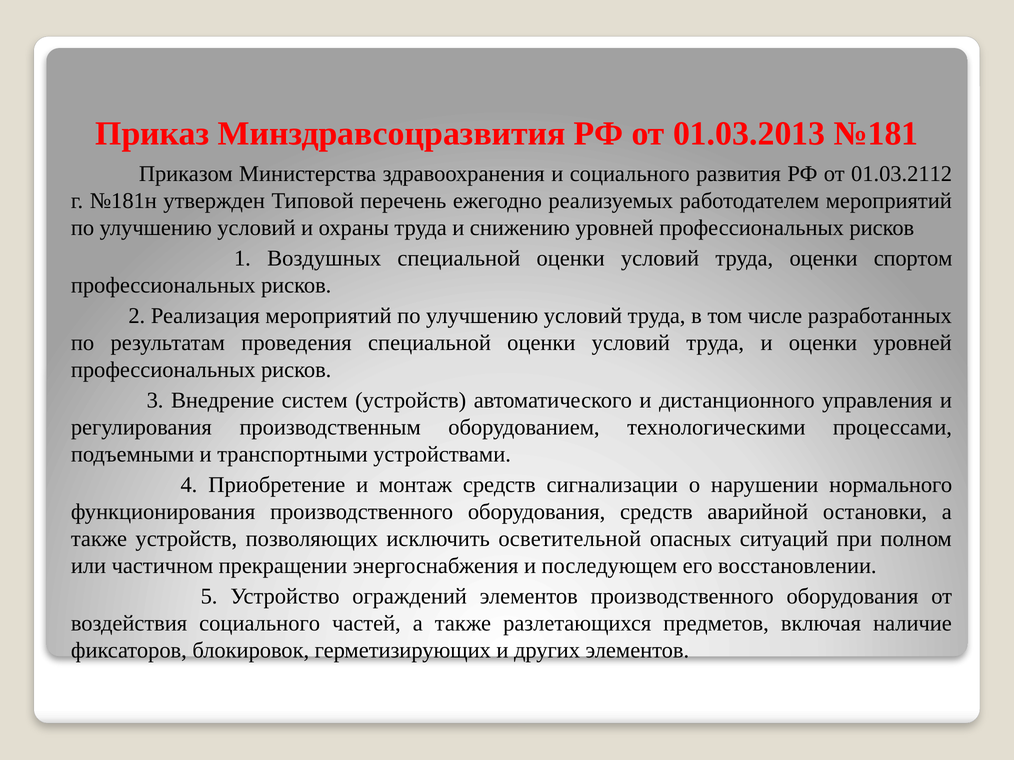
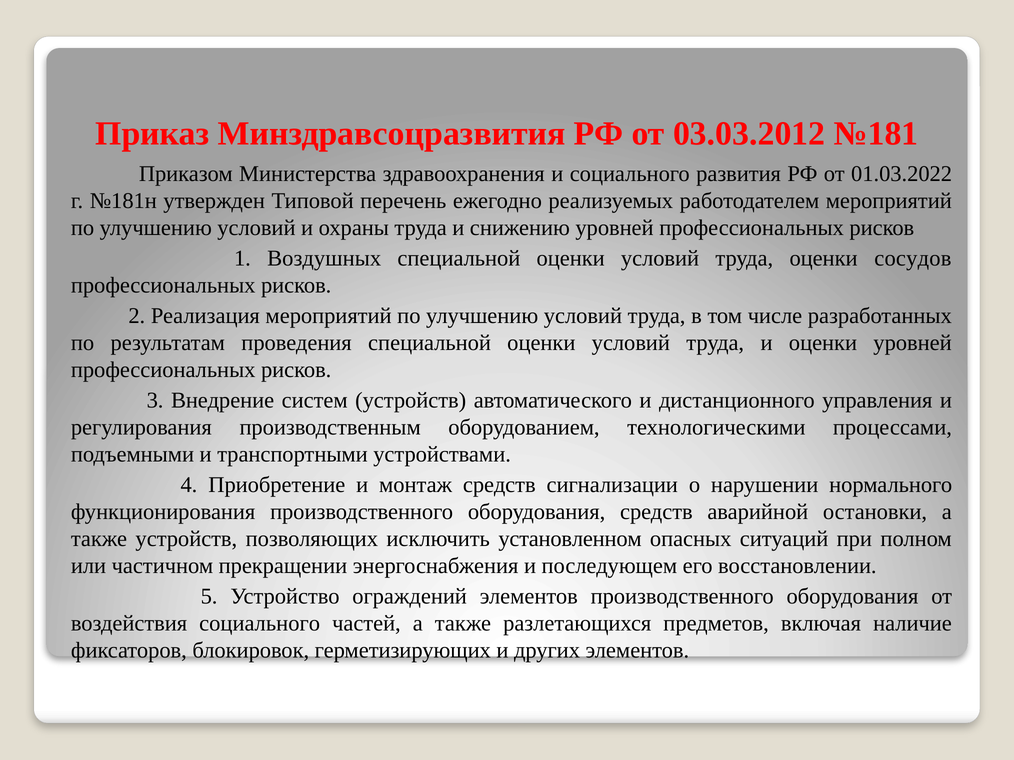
01.03.2013: 01.03.2013 -> 03.03.2012
01.03.2112: 01.03.2112 -> 01.03.2022
спортом: спортом -> сосудов
осветительной: осветительной -> установленном
